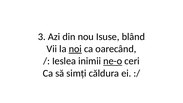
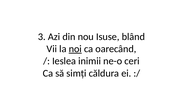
ne-o underline: present -> none
